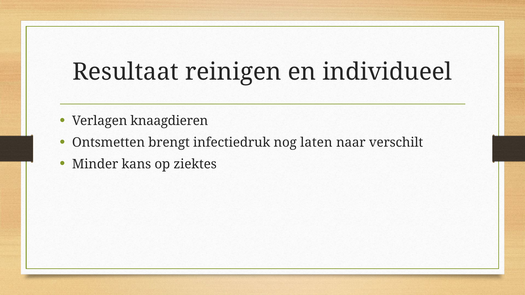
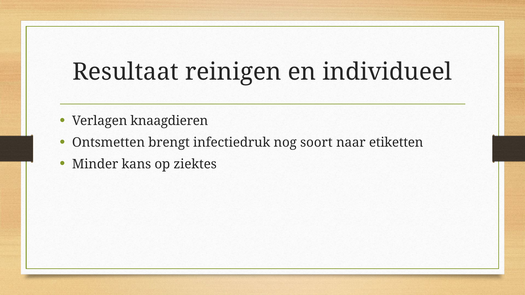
laten: laten -> soort
verschilt: verschilt -> etiketten
